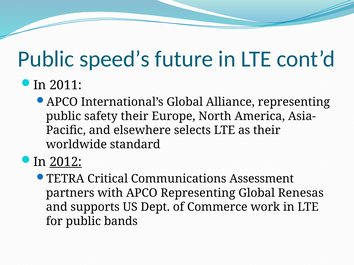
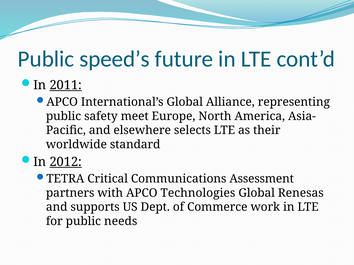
2011 underline: none -> present
safety their: their -> meet
APCO Representing: Representing -> Technologies
bands: bands -> needs
